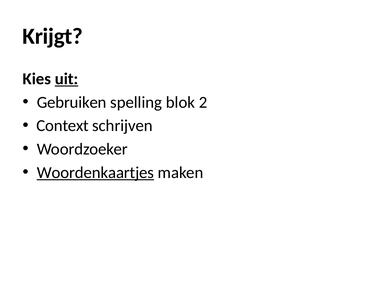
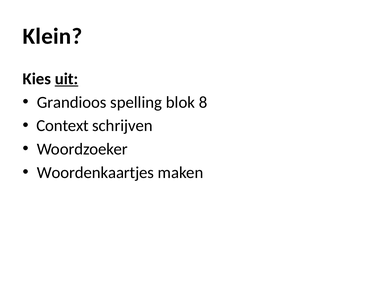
Krijgt: Krijgt -> Klein
Gebruiken: Gebruiken -> Grandioos
2: 2 -> 8
Woordenkaartjes underline: present -> none
